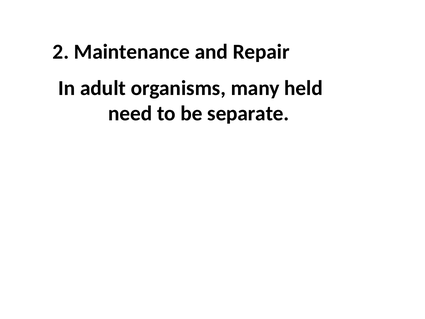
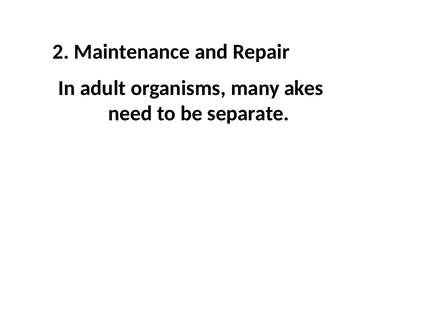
held: held -> akes
